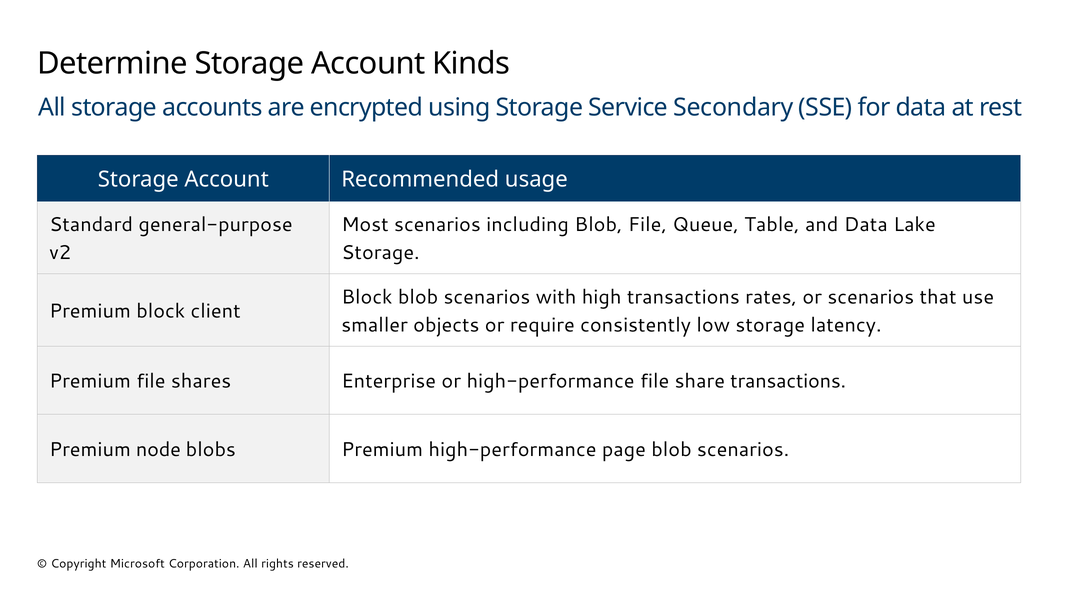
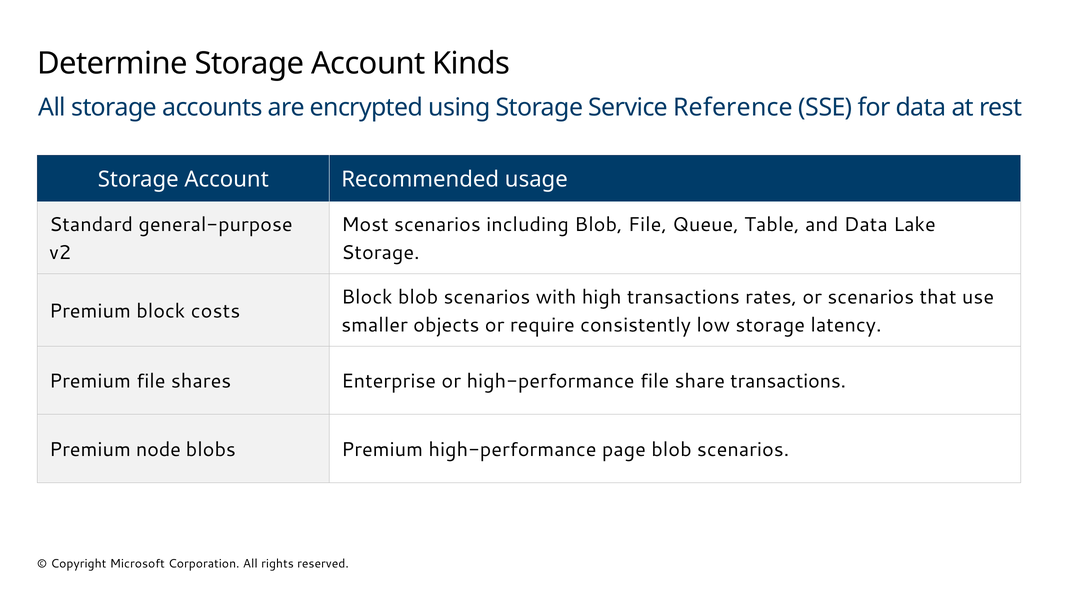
Secondary: Secondary -> Reference
client: client -> costs
